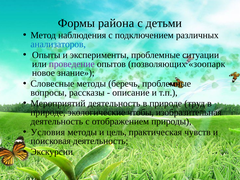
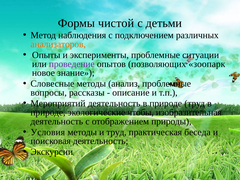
района: района -> чистой
анализаторов colour: blue -> orange
беречь: беречь -> анализ
и цель: цель -> труд
чувств: чувств -> беседа
